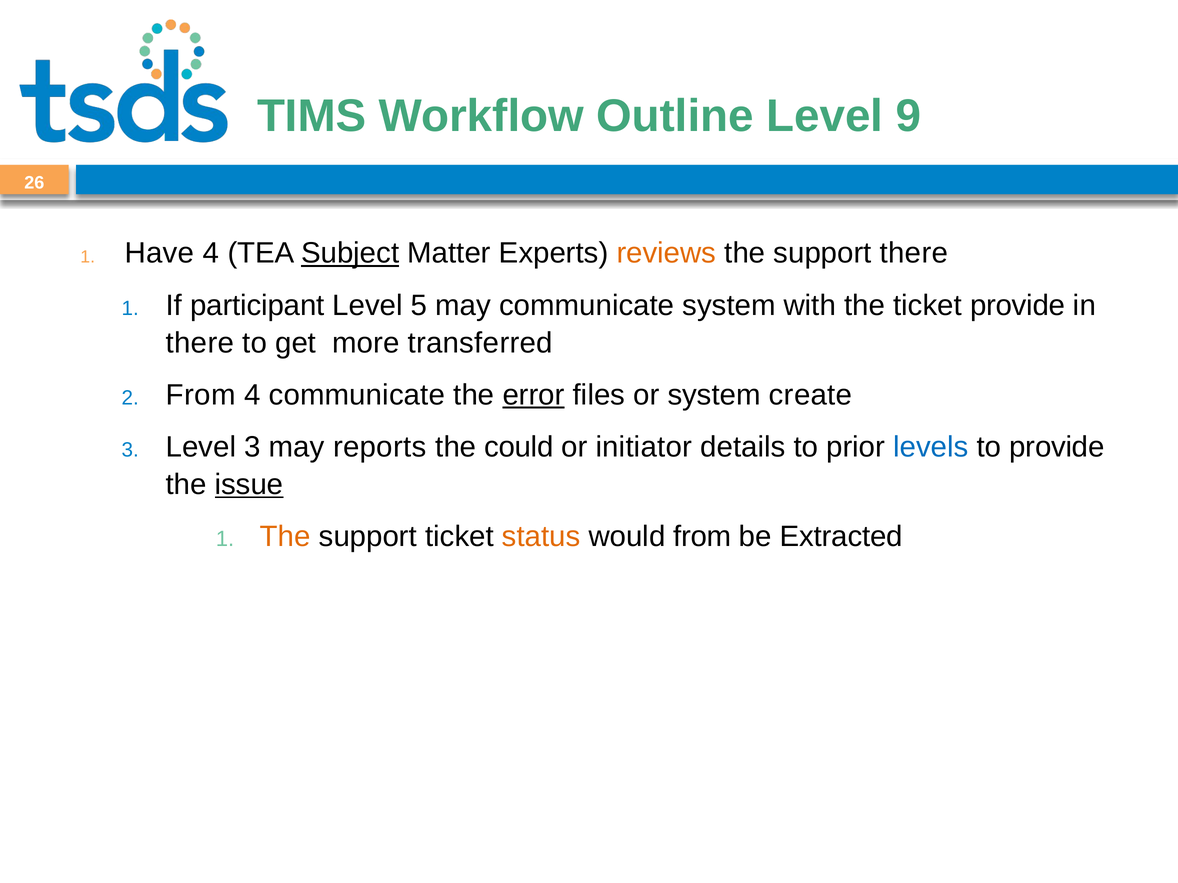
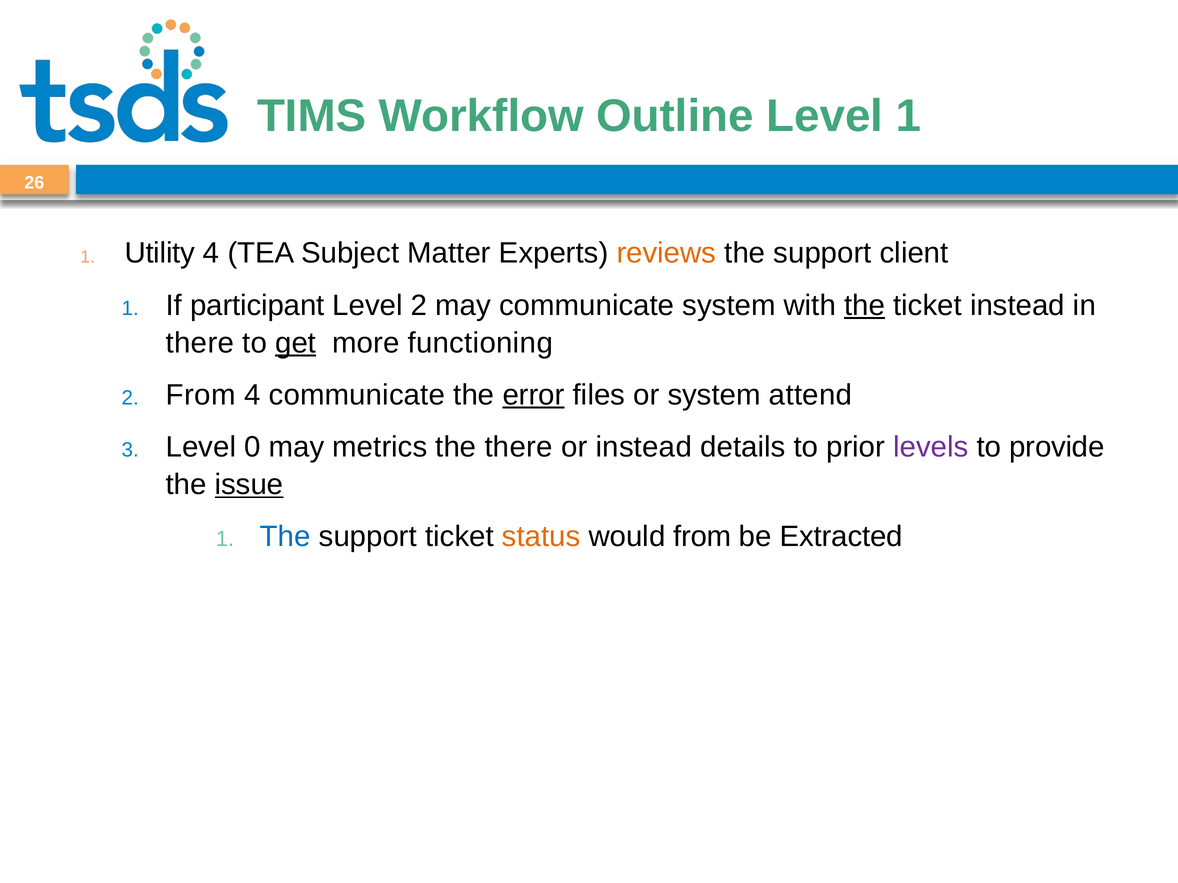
9 at (909, 116): 9 -> 1
Have: Have -> Utility
Subject underline: present -> none
support there: there -> client
Level 5: 5 -> 2
the at (865, 306) underline: none -> present
ticket provide: provide -> instead
get underline: none -> present
transferred: transferred -> functioning
create: create -> attend
Level 3: 3 -> 0
reports: reports -> metrics
the could: could -> there
or initiator: initiator -> instead
levels colour: blue -> purple
The at (285, 537) colour: orange -> blue
